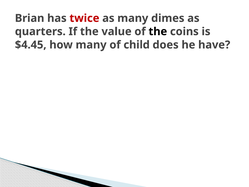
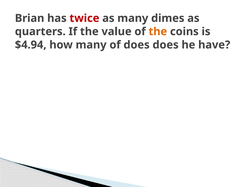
the at (158, 31) colour: black -> orange
$4.45: $4.45 -> $4.94
of child: child -> does
